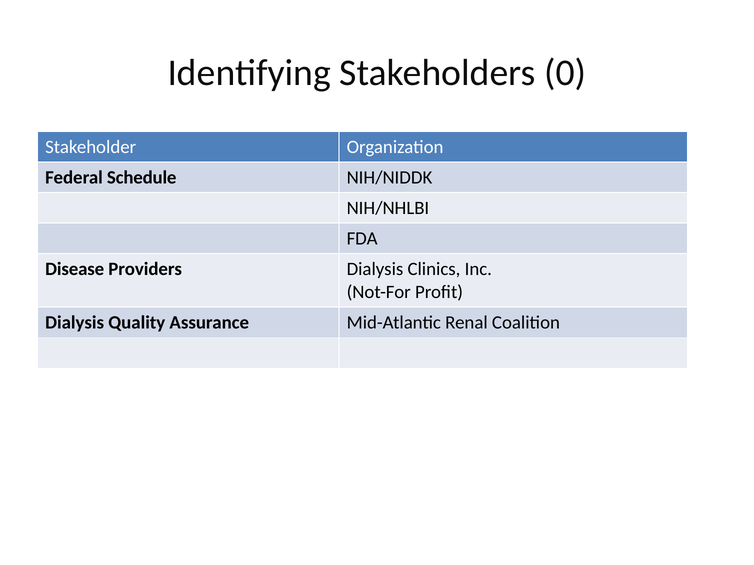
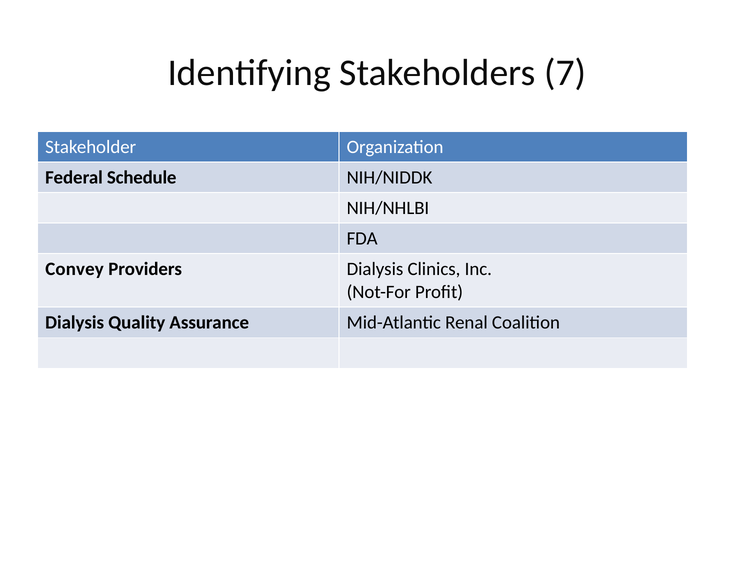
0: 0 -> 7
Disease: Disease -> Convey
